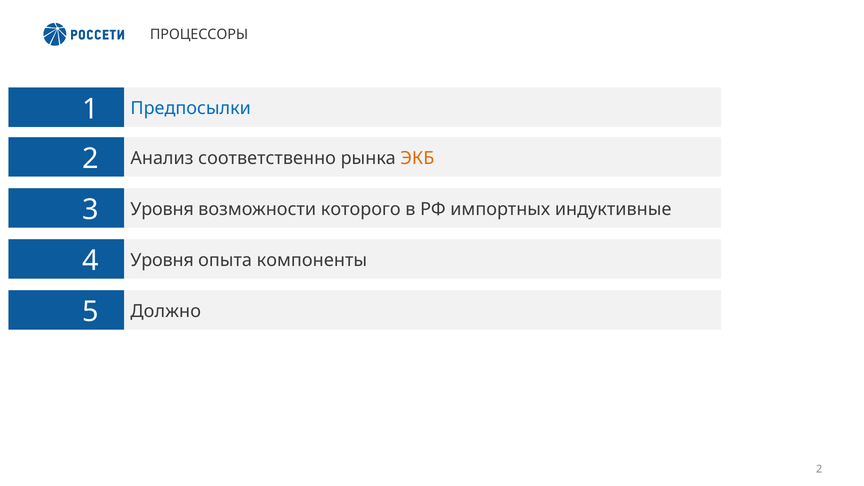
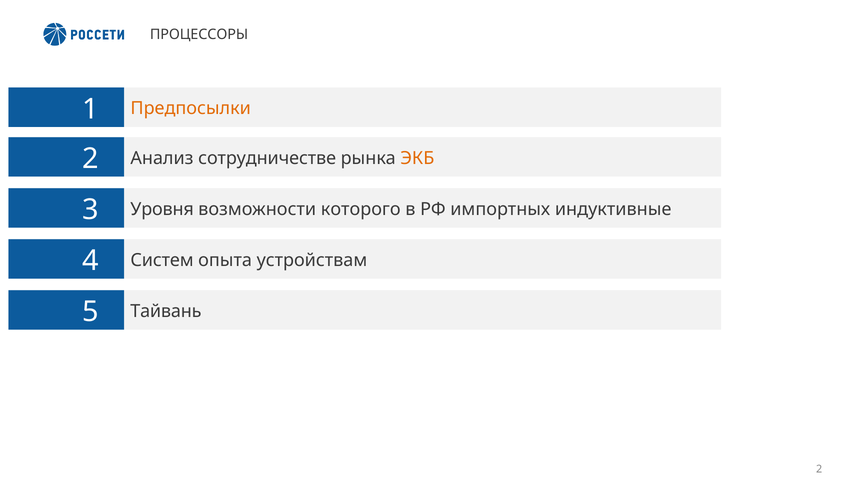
Предпосылки colour: blue -> orange
соответственно: соответственно -> сотрудничестве
Уровня at (162, 260): Уровня -> Систем
компоненты: компоненты -> устройствам
Должно: Должно -> Тайвань
